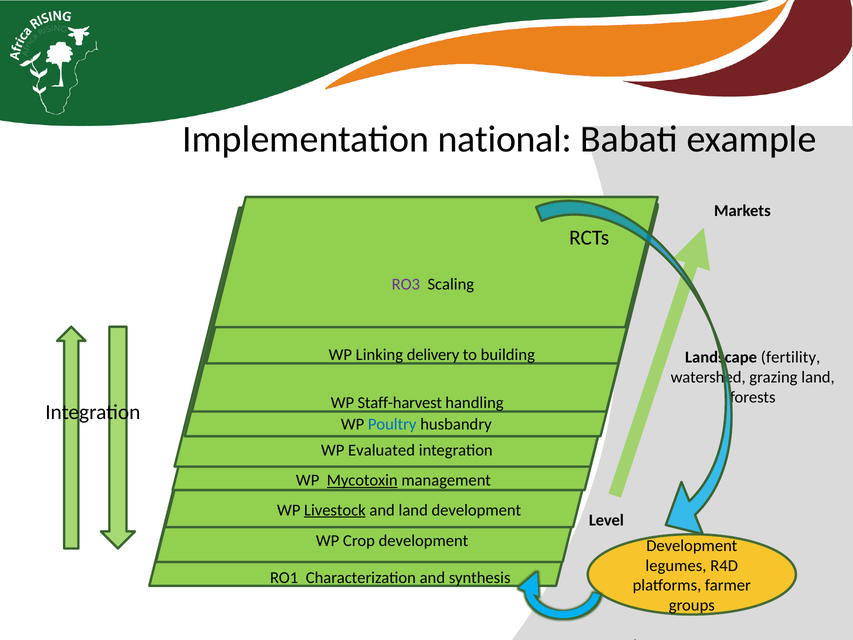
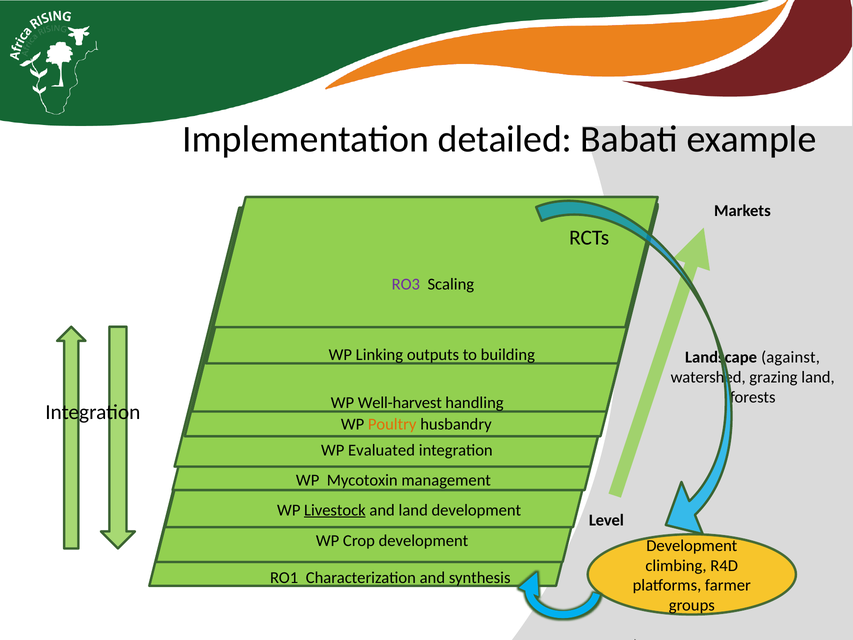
national: national -> detailed
delivery: delivery -> outputs
fertility: fertility -> against
Staff-harvest: Staff-harvest -> Well-harvest
Poultry colour: blue -> orange
Mycotoxin underline: present -> none
legumes: legumes -> climbing
